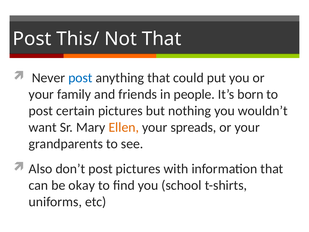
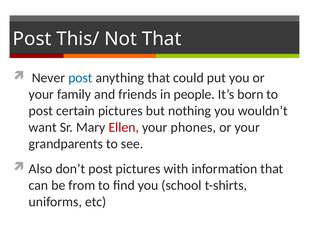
Ellen colour: orange -> red
spreads: spreads -> phones
okay: okay -> from
